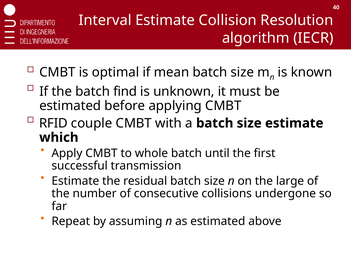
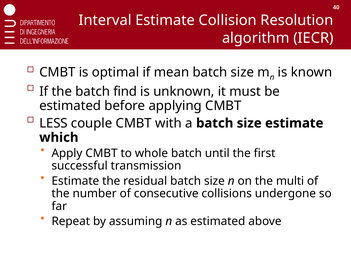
RFID: RFID -> LESS
large: large -> multi
